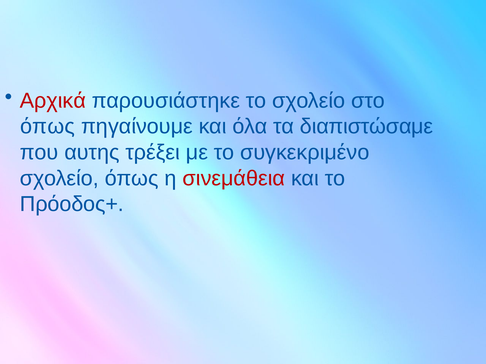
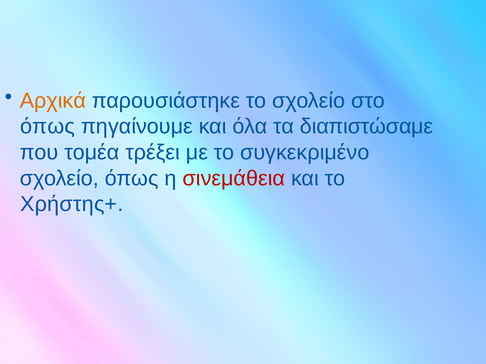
Αρχικά colour: red -> orange
αυτης: αυτης -> τομέα
Πρόοδος+: Πρόοδος+ -> Χρήστης+
